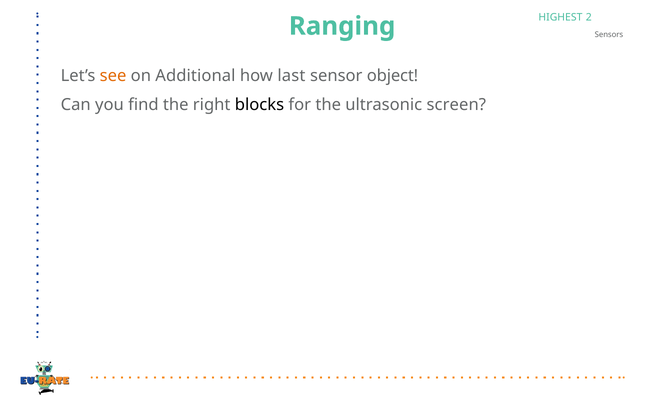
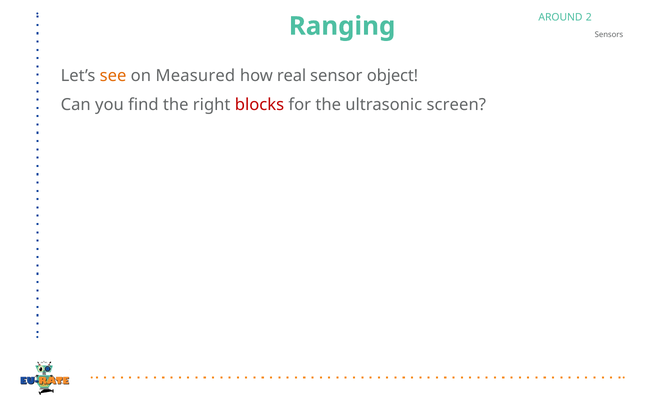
HIGHEST: HIGHEST -> AROUND
Additional: Additional -> Measured
last: last -> real
blocks colour: black -> red
